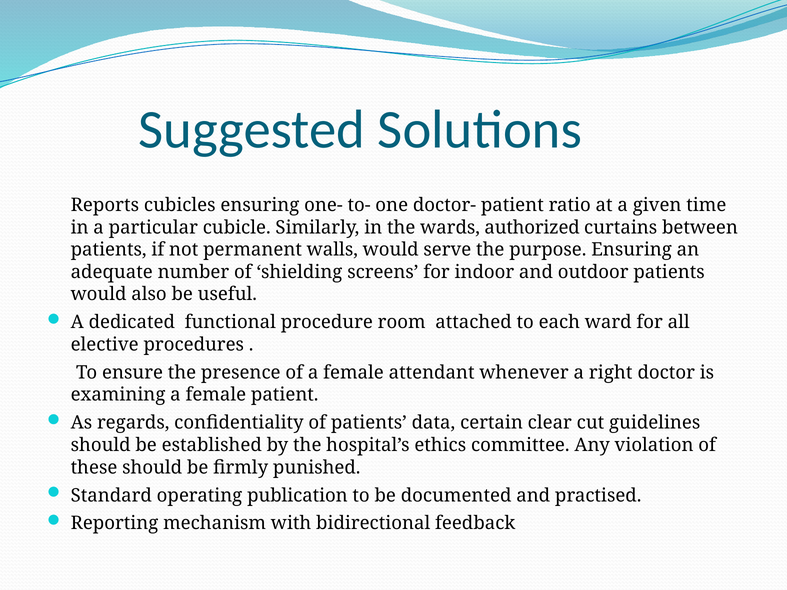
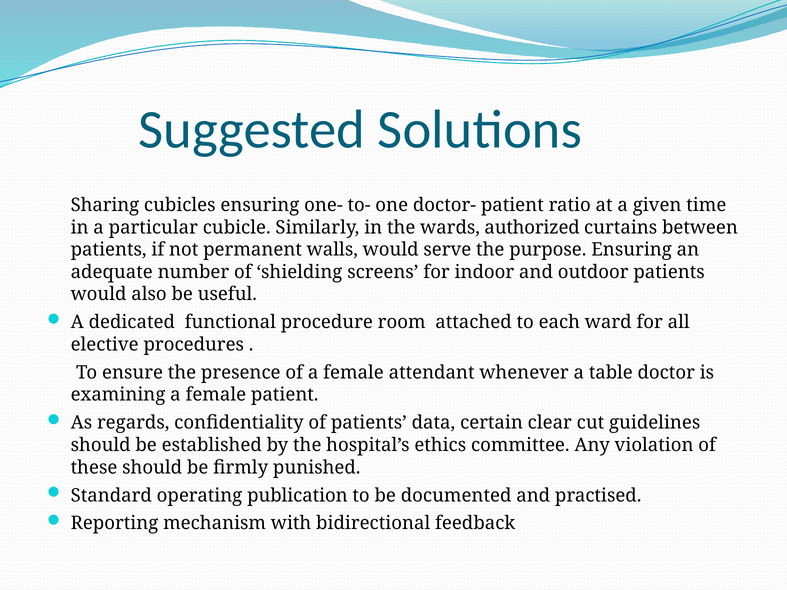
Reports: Reports -> Sharing
right: right -> table
